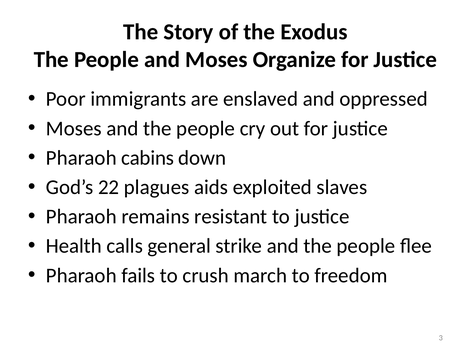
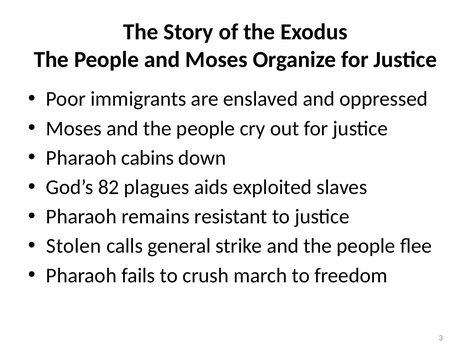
22: 22 -> 82
Health: Health -> Stolen
